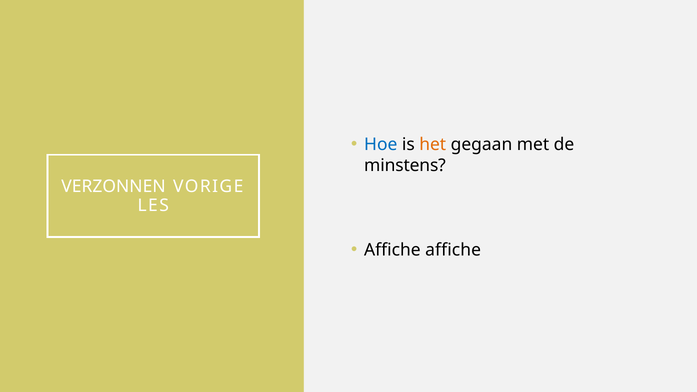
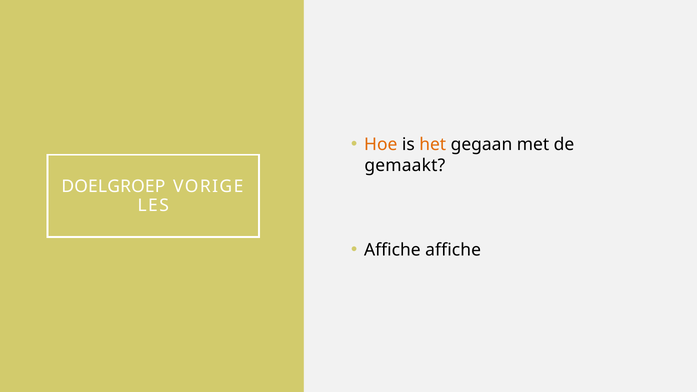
Hoe colour: blue -> orange
minstens: minstens -> gemaakt
VERZONNEN: VERZONNEN -> DOELGROEP
